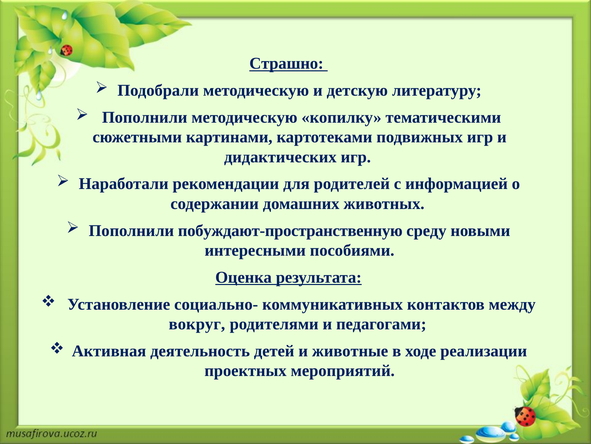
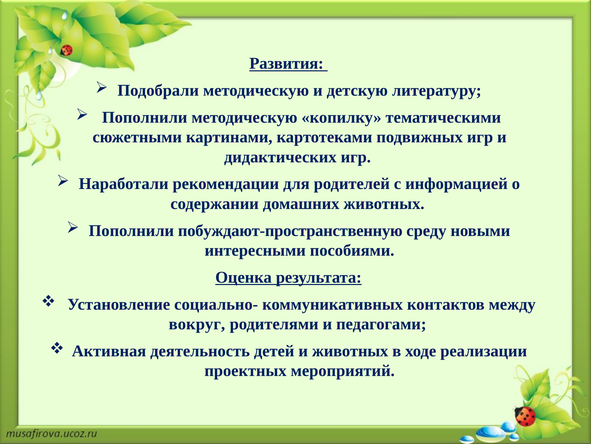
Страшно: Страшно -> Развития
и животные: животные -> животных
